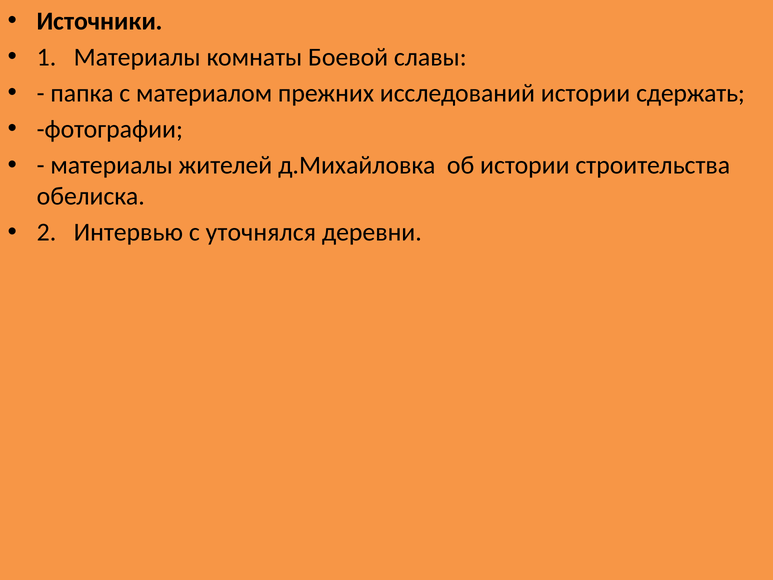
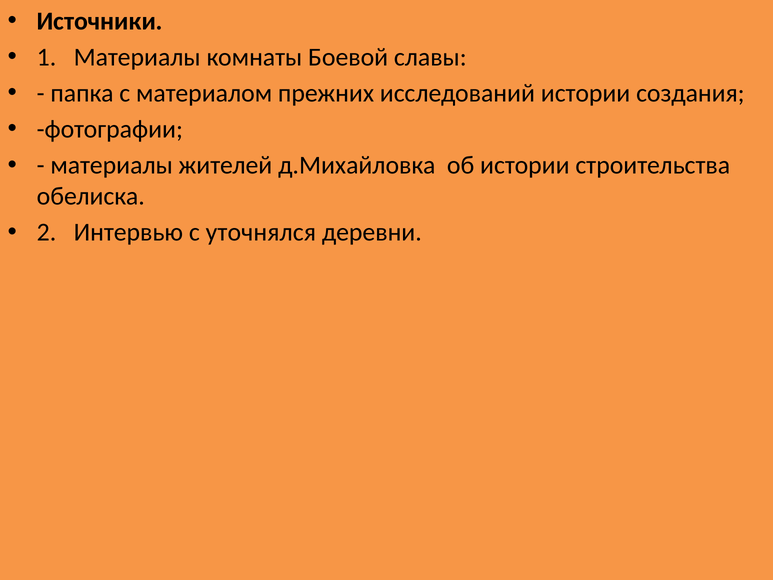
сдержать: сдержать -> создания
